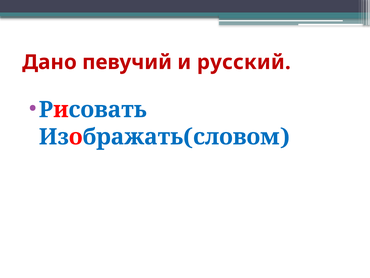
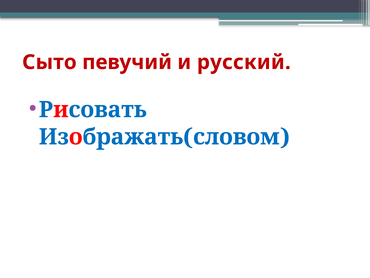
Дано: Дано -> Сыто
